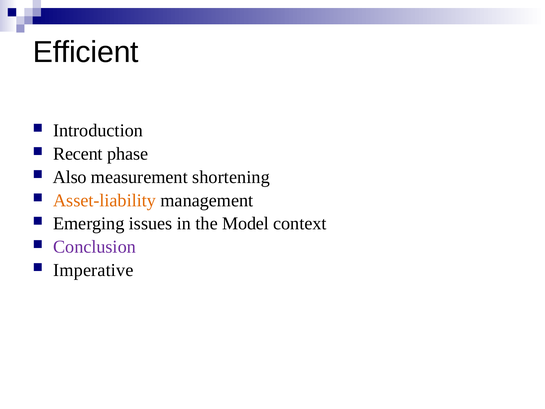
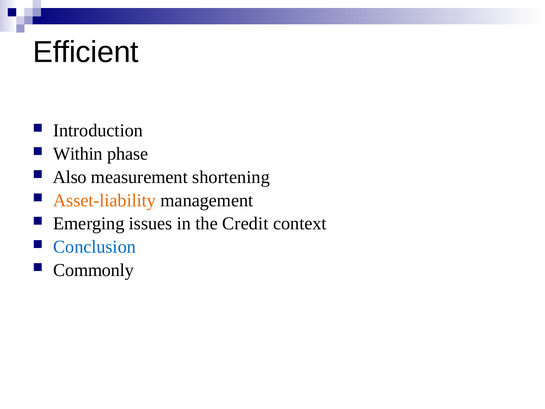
Recent: Recent -> Within
Model: Model -> Credit
Conclusion colour: purple -> blue
Imperative: Imperative -> Commonly
